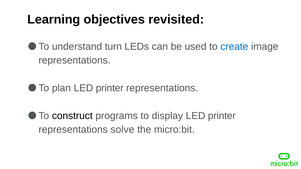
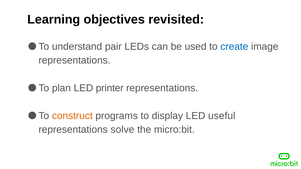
turn: turn -> pair
construct colour: black -> orange
display LED printer: printer -> useful
